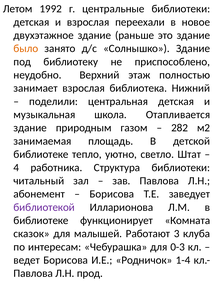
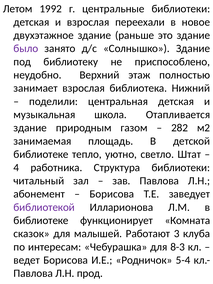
было colour: orange -> purple
0-3: 0-3 -> 8-3
1-4: 1-4 -> 5-4
